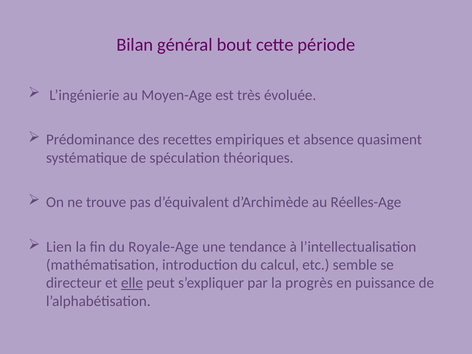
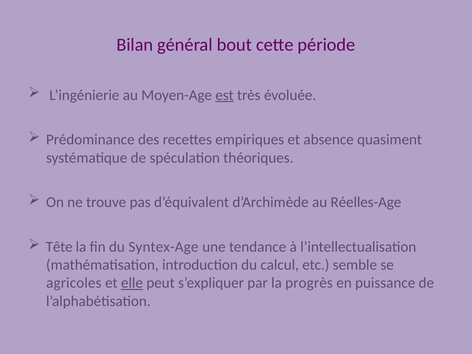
est underline: none -> present
Lien: Lien -> Tête
Royale-Age: Royale-Age -> Syntex-Age
directeur: directeur -> agricoles
